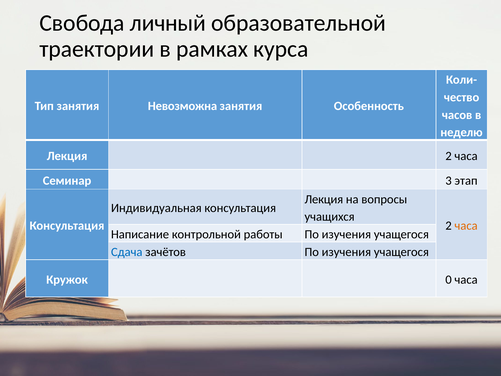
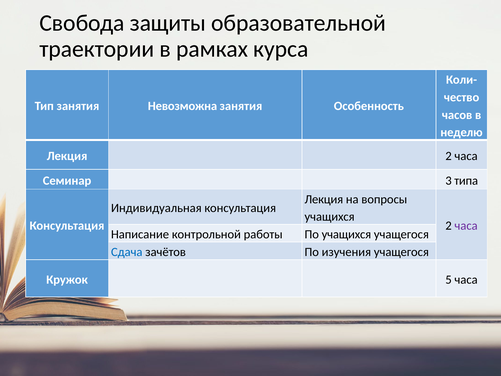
личный: личный -> защиты
этап: этап -> типа
часа at (466, 226) colour: orange -> purple
работы По изучения: изучения -> учащихся
0: 0 -> 5
